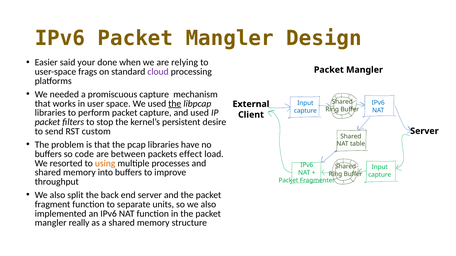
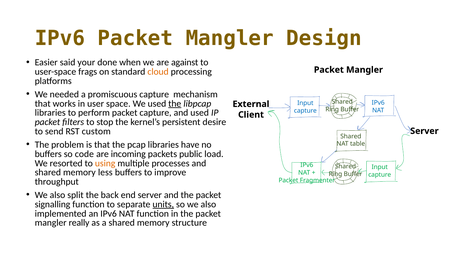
relying: relying -> against
cloud colour: purple -> orange
between: between -> incoming
effect: effect -> public
into: into -> less
fragment: fragment -> signalling
units underline: none -> present
